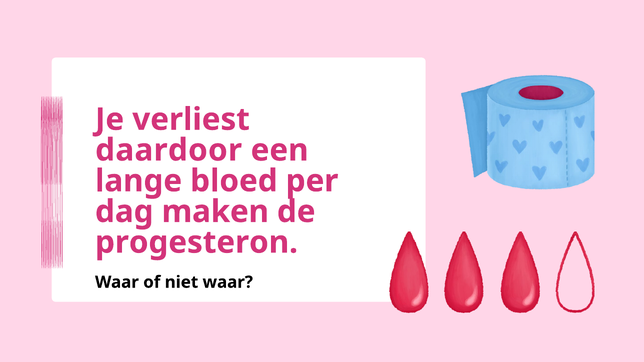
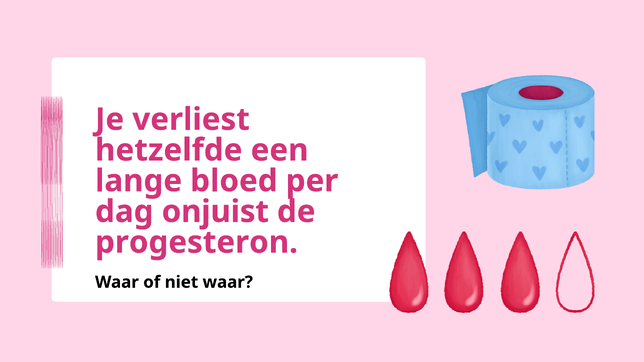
daardoor: daardoor -> hetzelfde
maken: maken -> onjuist
